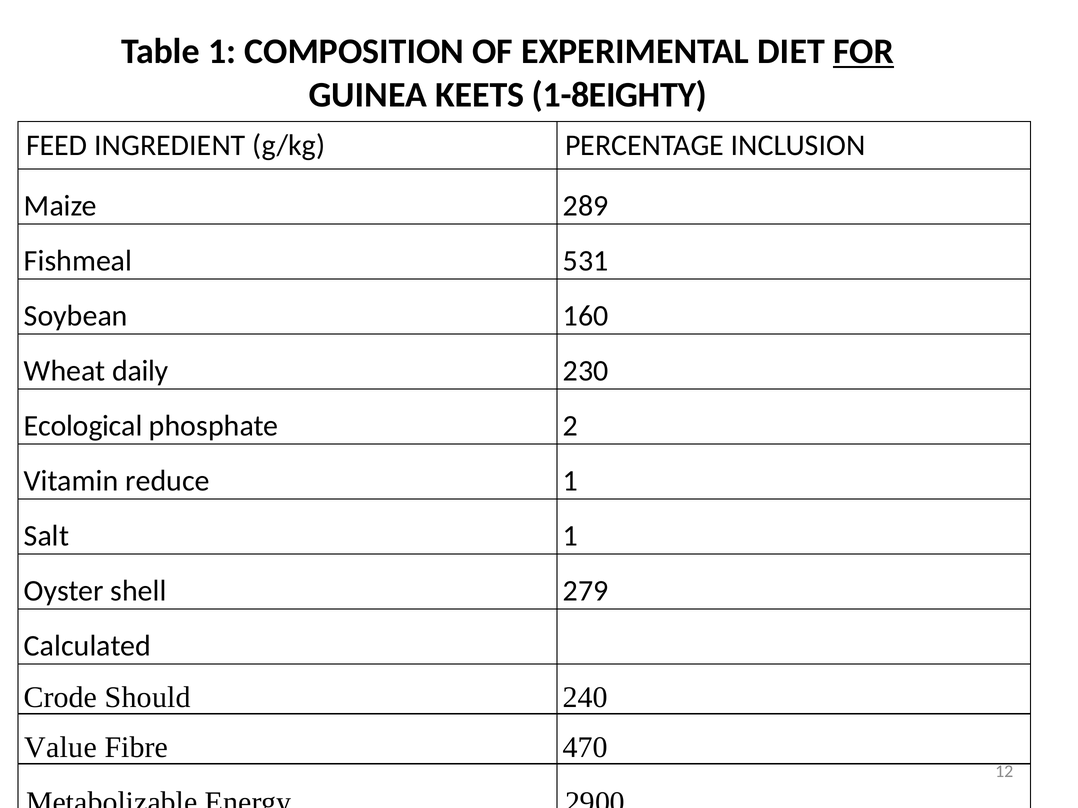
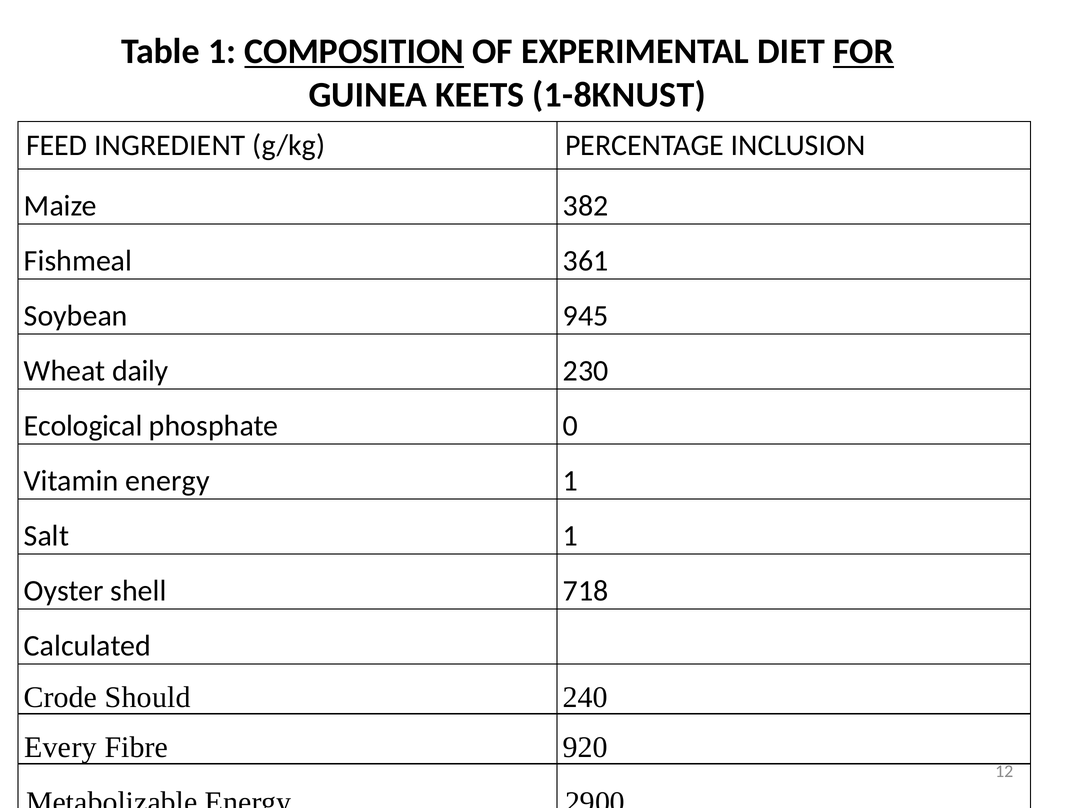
COMPOSITION underline: none -> present
1-8EIGHTY: 1-8EIGHTY -> 1-8KNUST
289: 289 -> 382
531: 531 -> 361
160: 160 -> 945
2: 2 -> 0
Vitamin reduce: reduce -> energy
279: 279 -> 718
Value: Value -> Every
470: 470 -> 920
